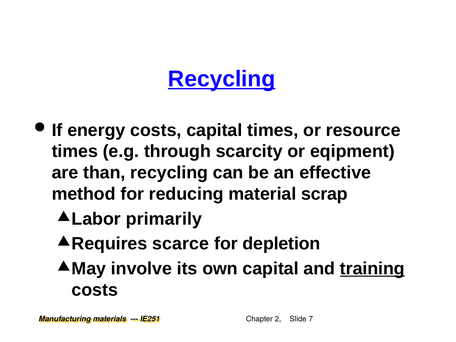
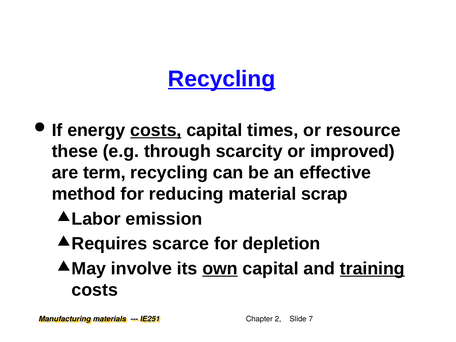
costs at (156, 130) underline: none -> present
times at (75, 151): times -> these
eqipment: eqipment -> improved
than: than -> term
primarily: primarily -> emission
own underline: none -> present
